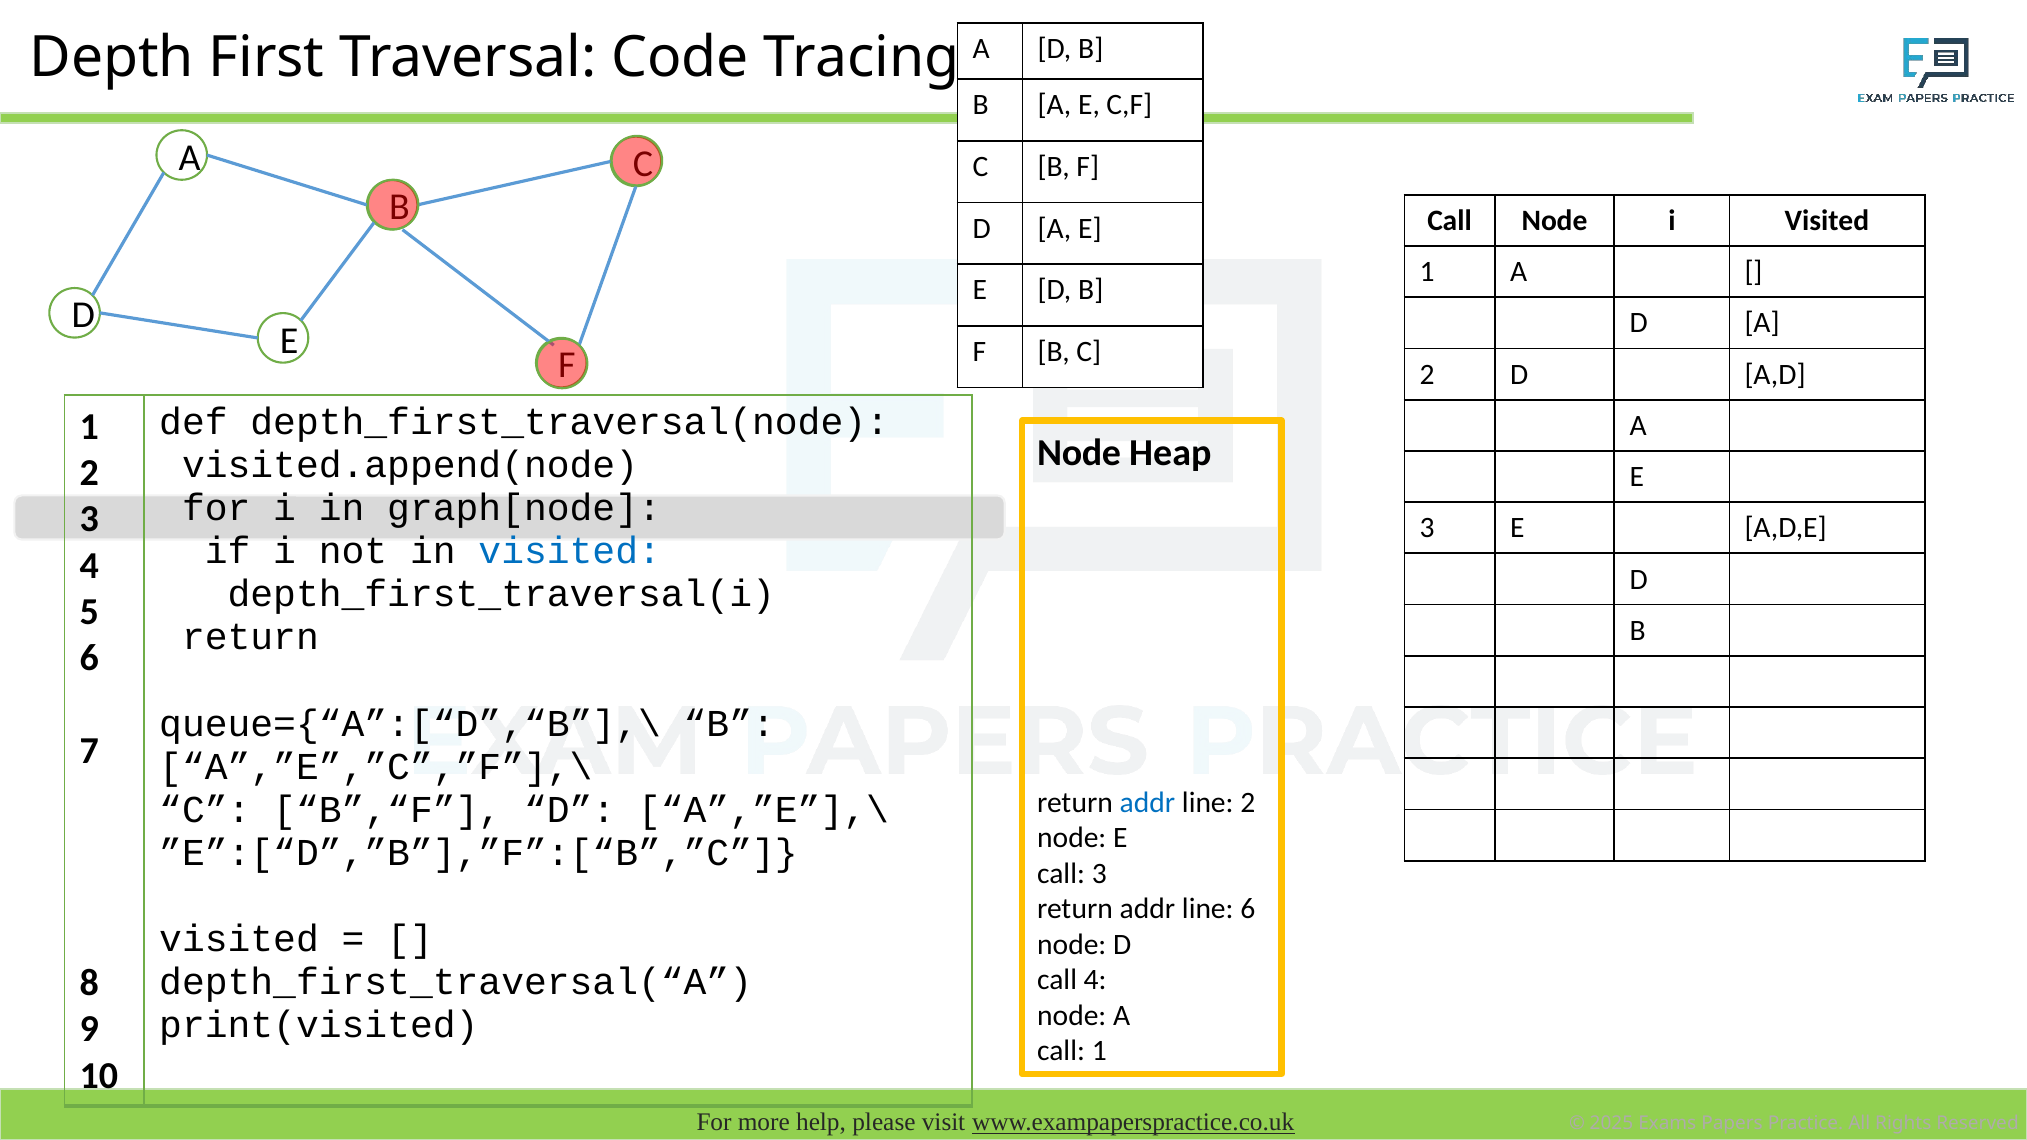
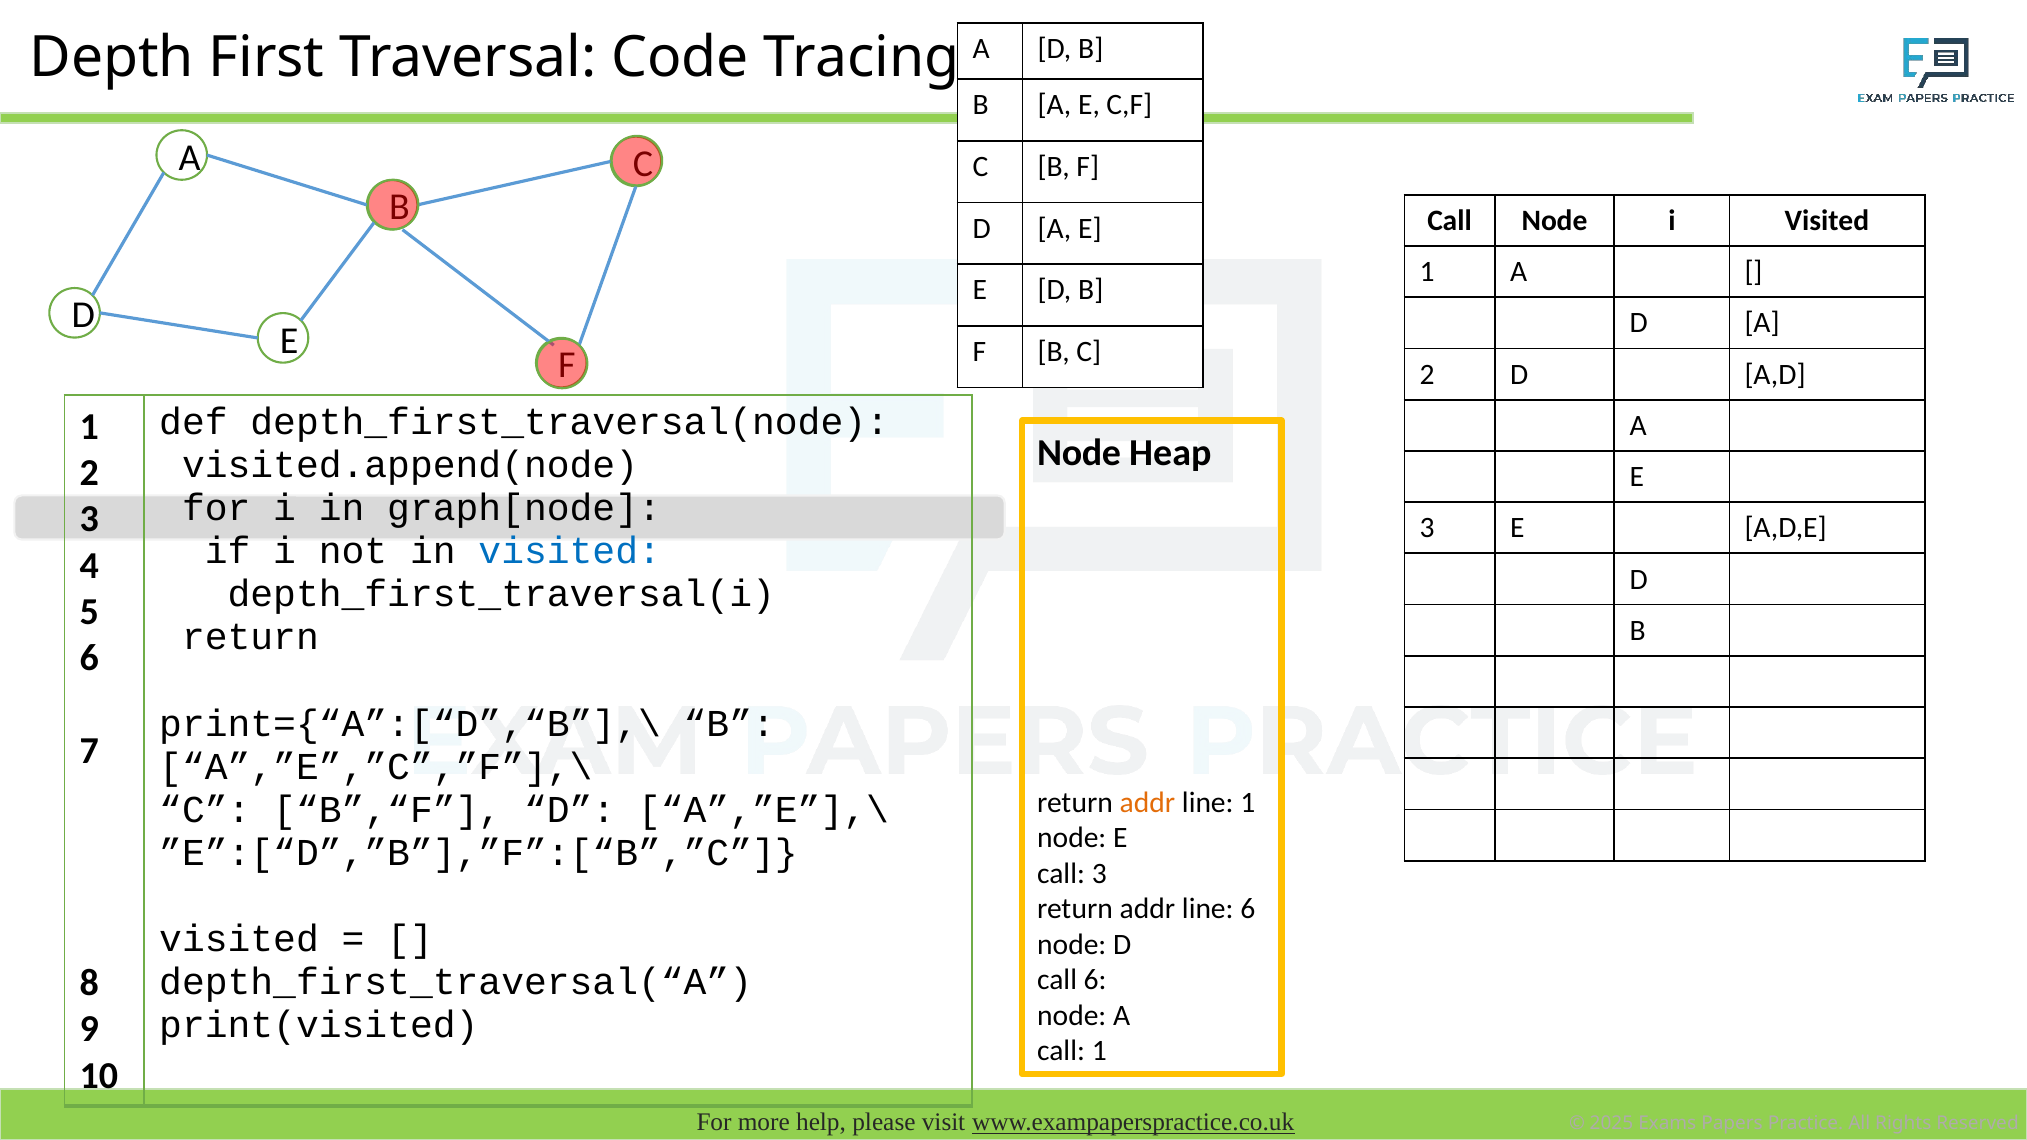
queue={“A”:[“D”,“B”],\: queue={“A”:[“D”,“B”],\ -> print={“A”:[“D”,“B”],\
addr at (1147, 803) colour: blue -> orange
line 2: 2 -> 1
call 4: 4 -> 6
